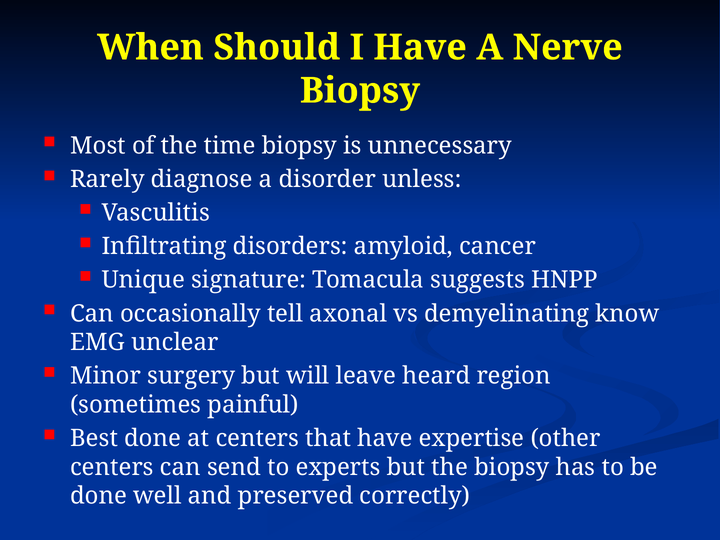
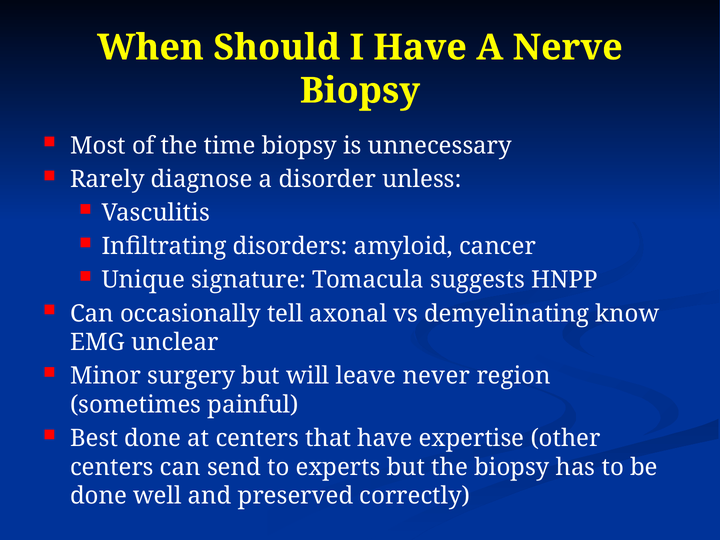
heard: heard -> never
